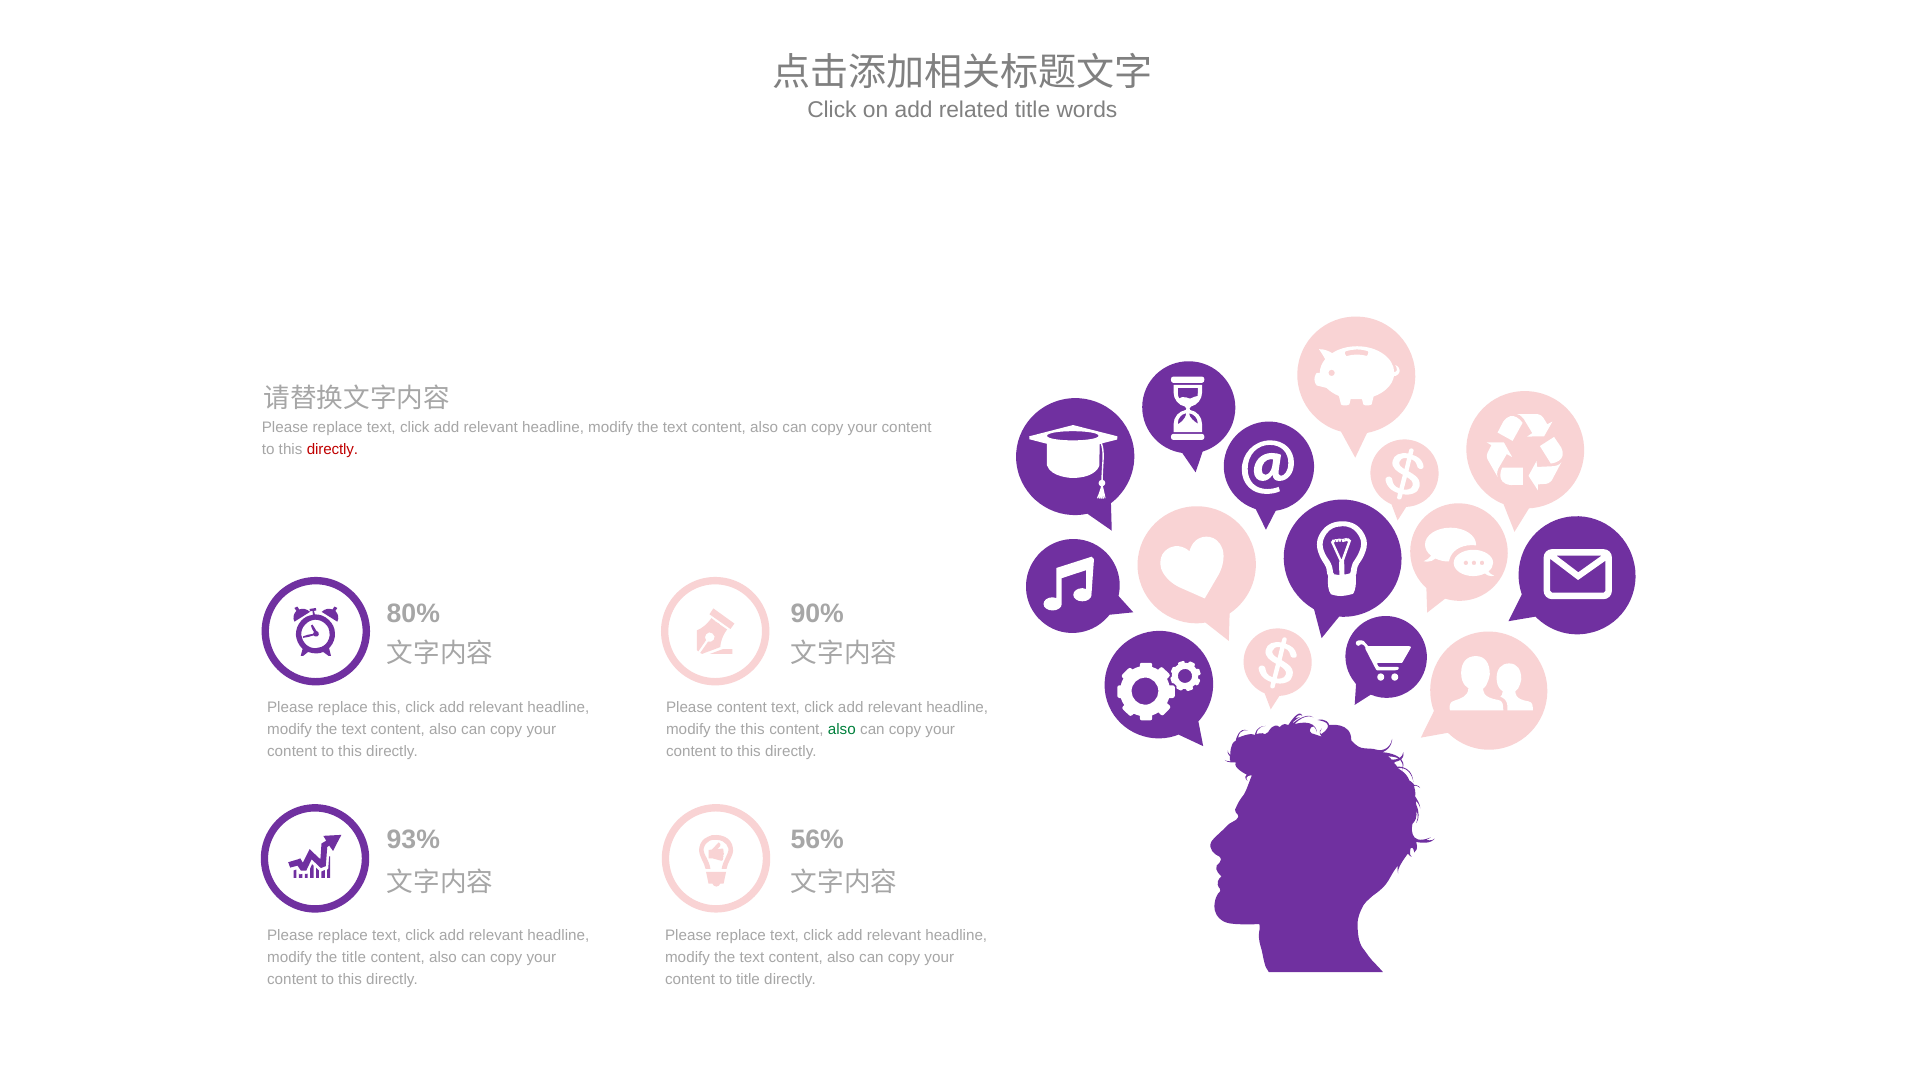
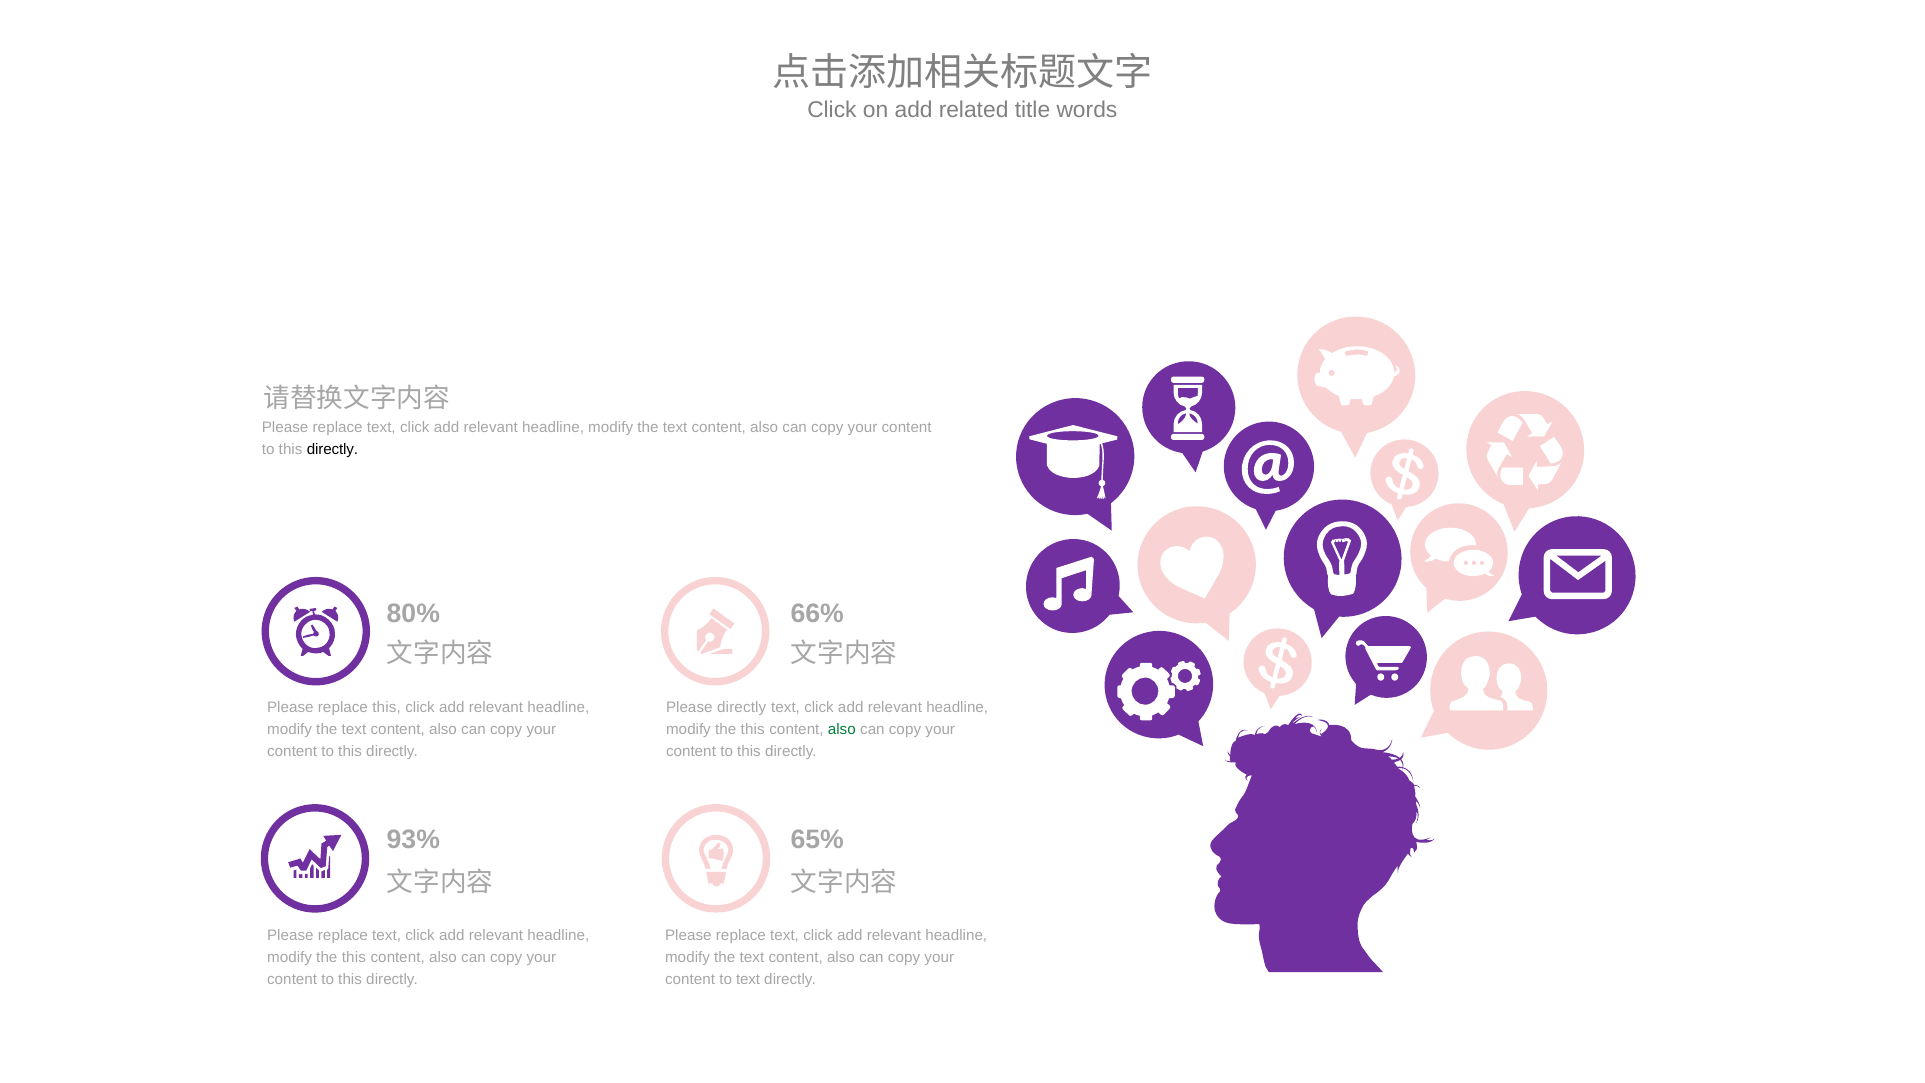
directly at (332, 450) colour: red -> black
90%: 90% -> 66%
Please content: content -> directly
56%: 56% -> 65%
title at (354, 957): title -> this
to title: title -> text
